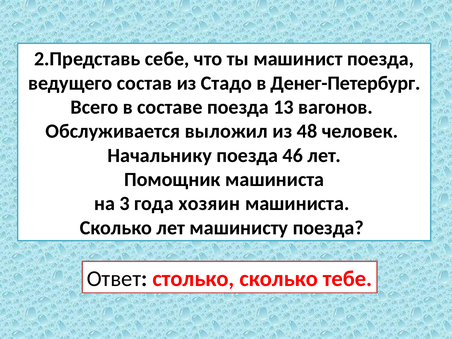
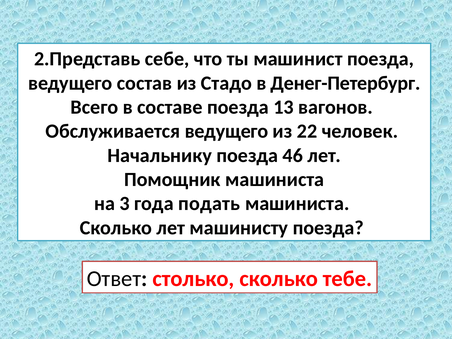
Обслуживается выложил: выложил -> ведущего
48: 48 -> 22
хозяин: хозяин -> подать
